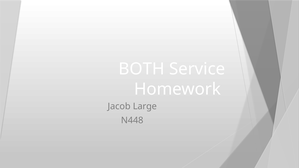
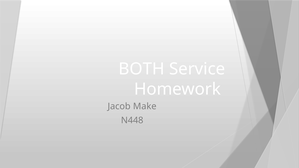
Large: Large -> Make
